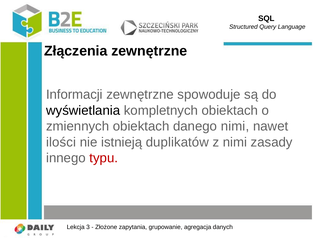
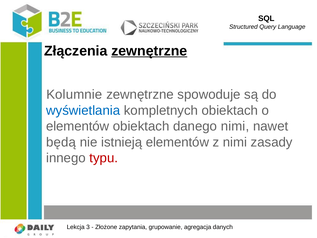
zewnętrzne at (149, 51) underline: none -> present
Informacji: Informacji -> Kolumnie
wyświetlania colour: black -> blue
zmiennych at (78, 126): zmiennych -> elementów
ilości: ilości -> będą
istnieją duplikatów: duplikatów -> elementów
